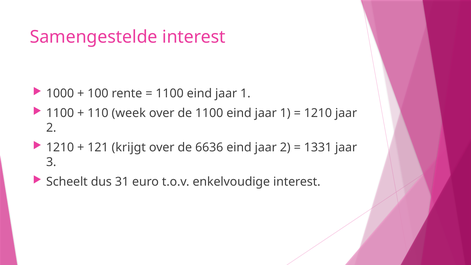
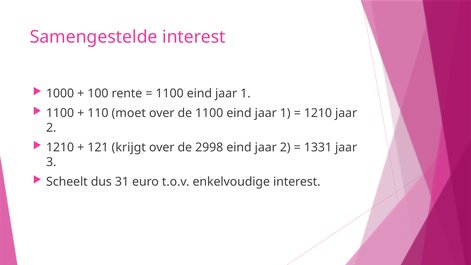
week: week -> moet
6636: 6636 -> 2998
